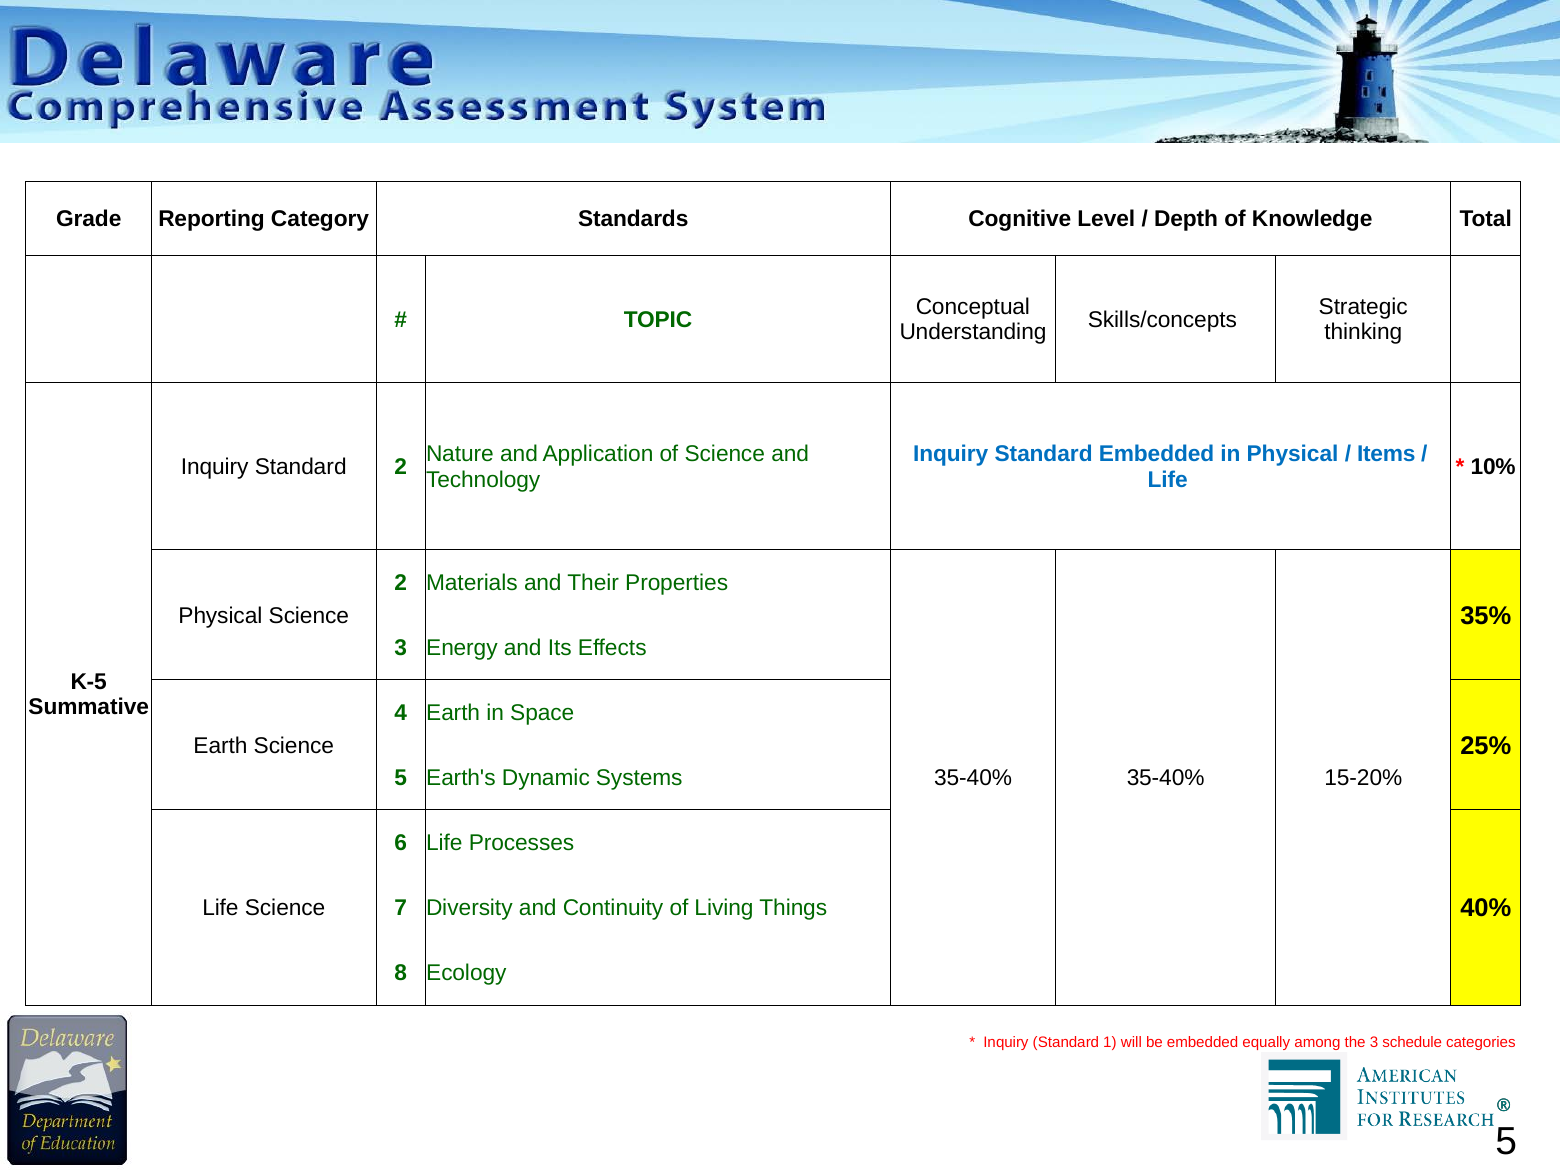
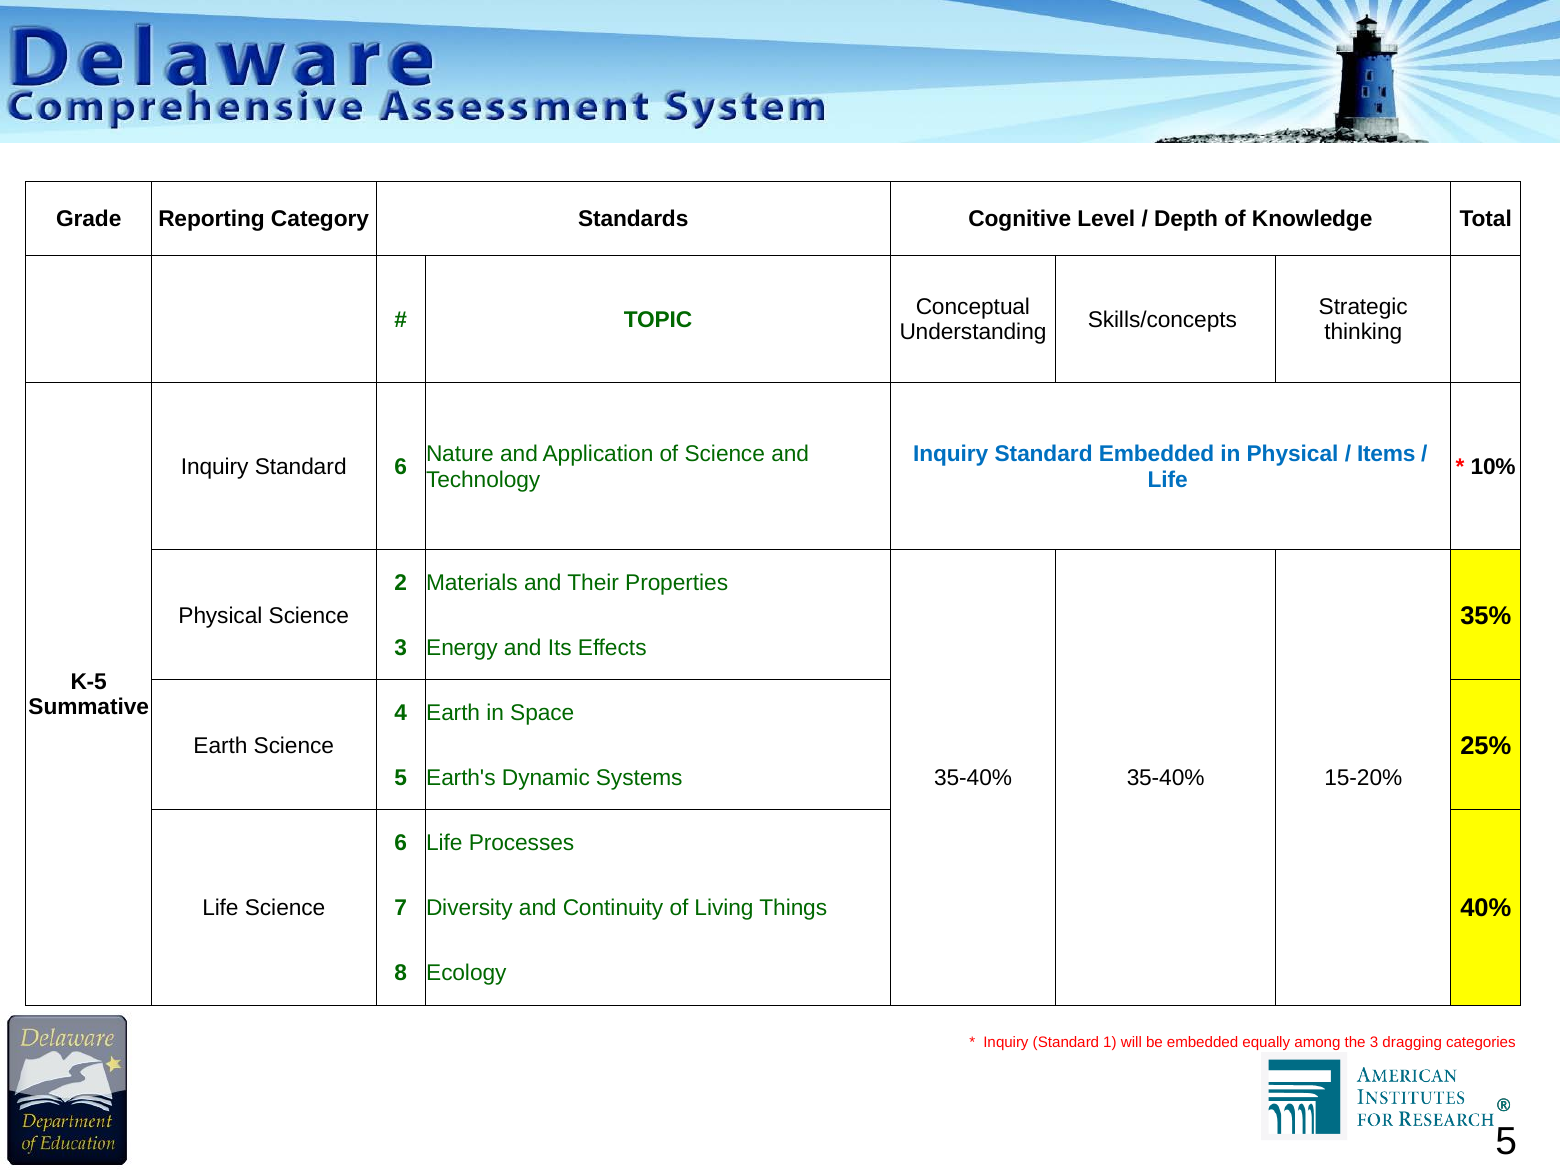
Standard 2: 2 -> 6
schedule: schedule -> dragging
